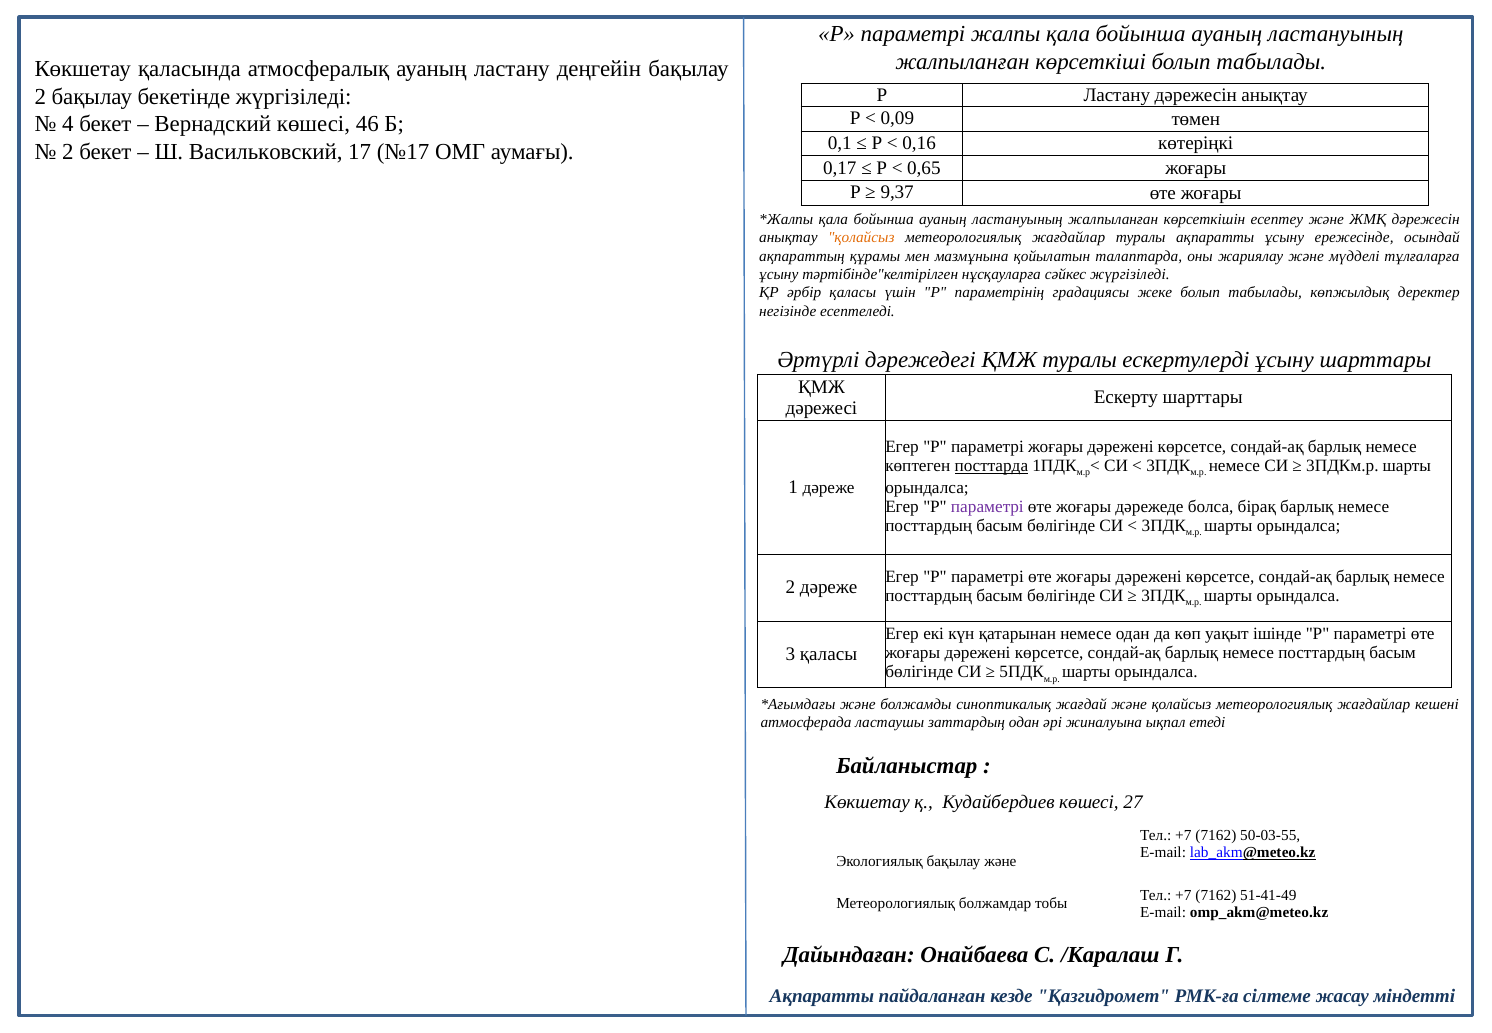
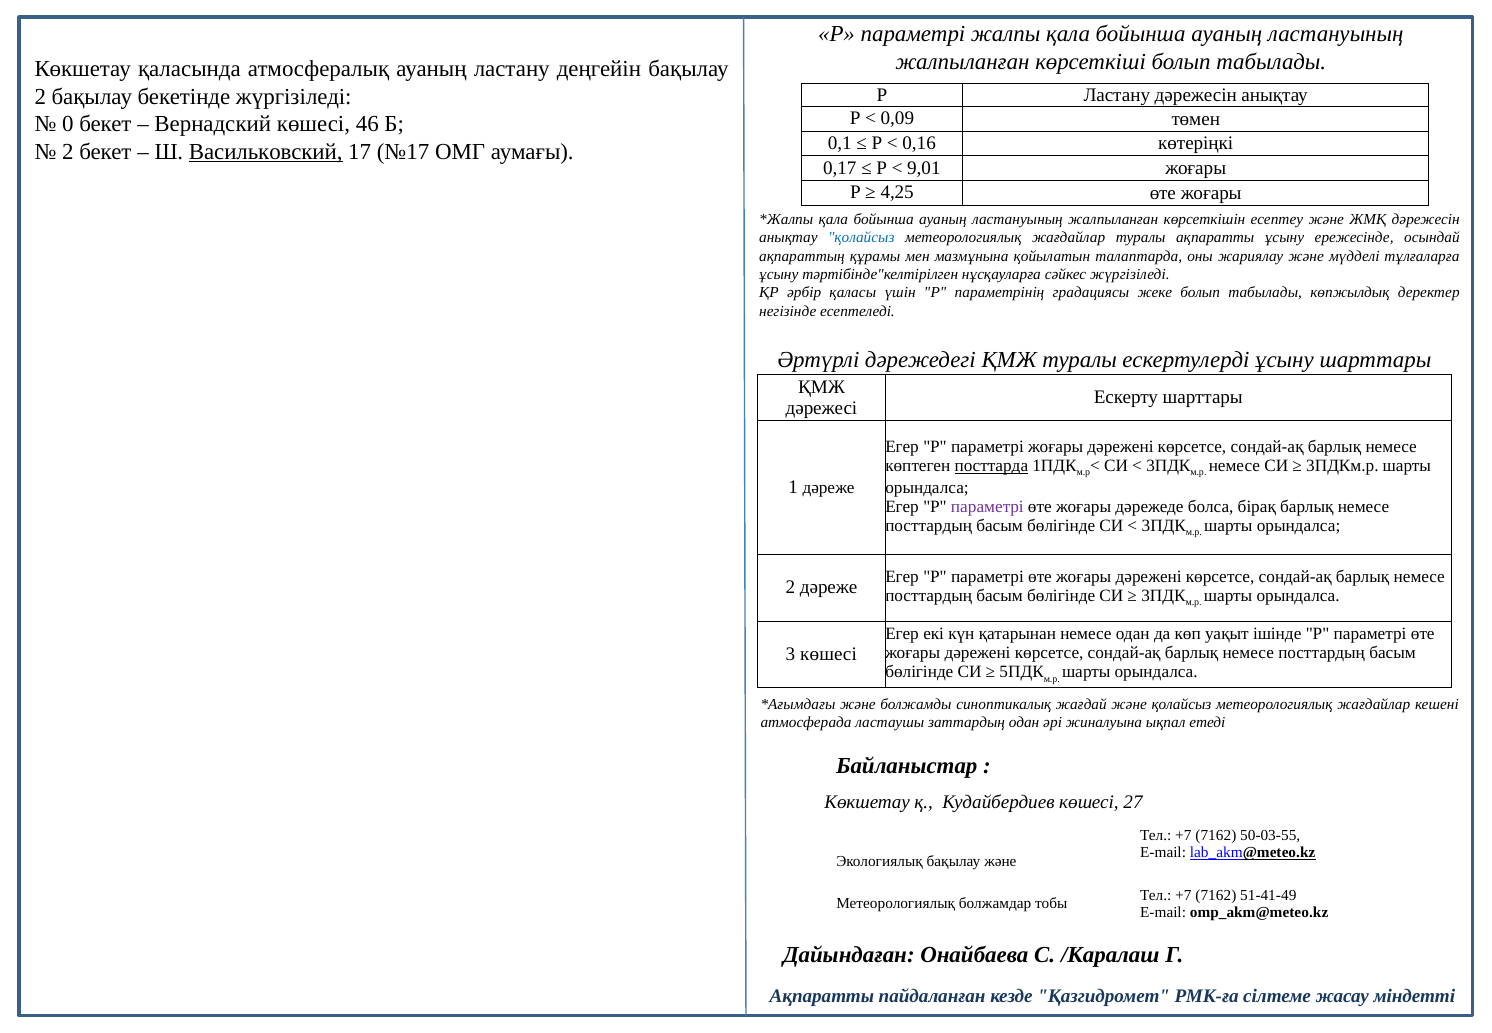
4: 4 -> 0
Васильковский underline: none -> present
0,65: 0,65 -> 9,01
9,37: 9,37 -> 4,25
қолайсыз at (861, 238) colour: orange -> blue
3 қаласы: қаласы -> көшесі
